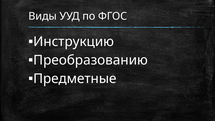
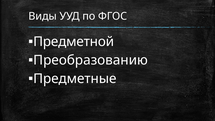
Инструкцию: Инструкцию -> Предметной
